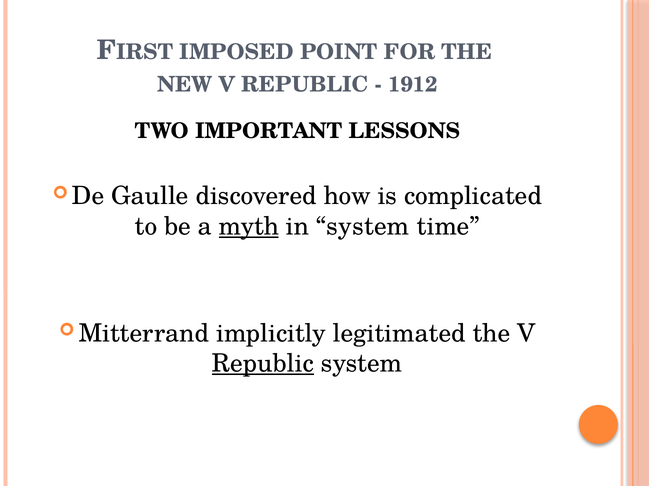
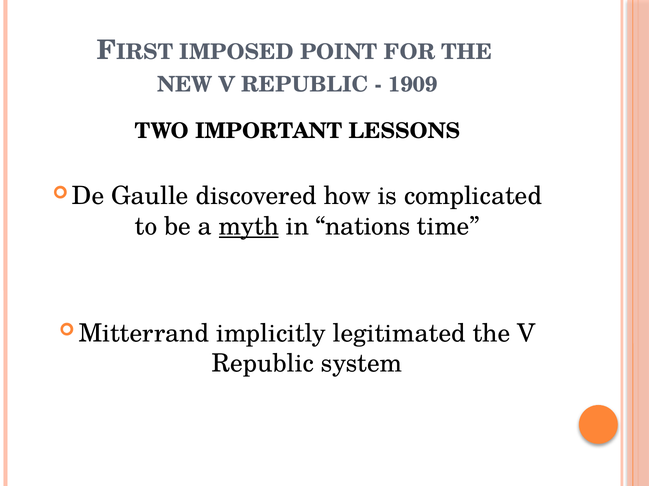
1912: 1912 -> 1909
in system: system -> nations
Republic at (263, 364) underline: present -> none
